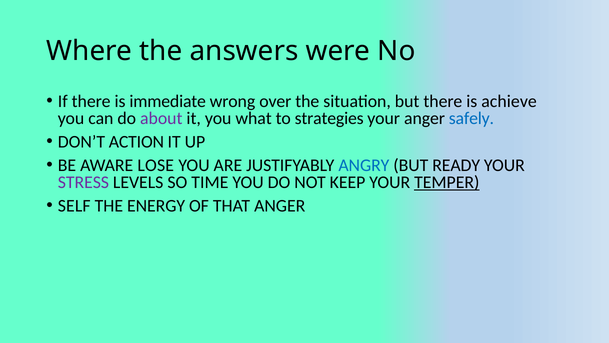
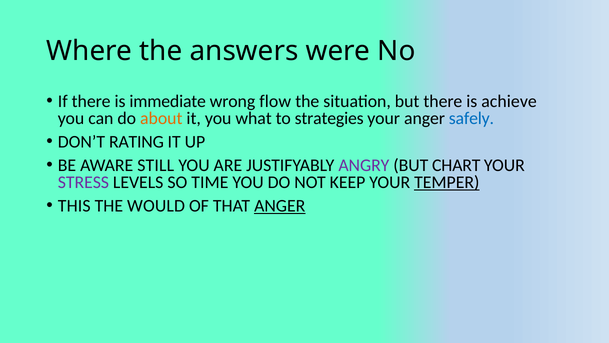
over: over -> flow
about colour: purple -> orange
ACTION: ACTION -> RATING
LOSE: LOSE -> STILL
ANGRY colour: blue -> purple
READY: READY -> CHART
SELF: SELF -> THIS
ENERGY: ENERGY -> WOULD
ANGER at (280, 206) underline: none -> present
